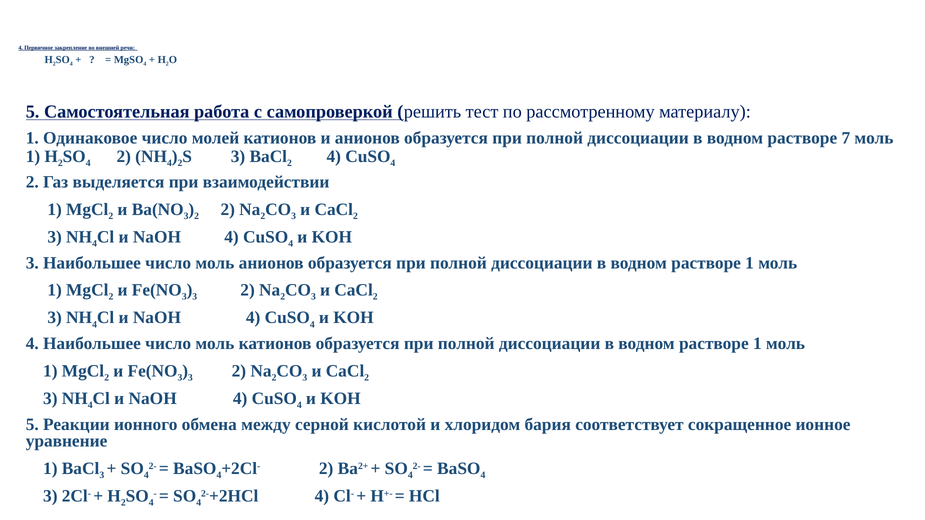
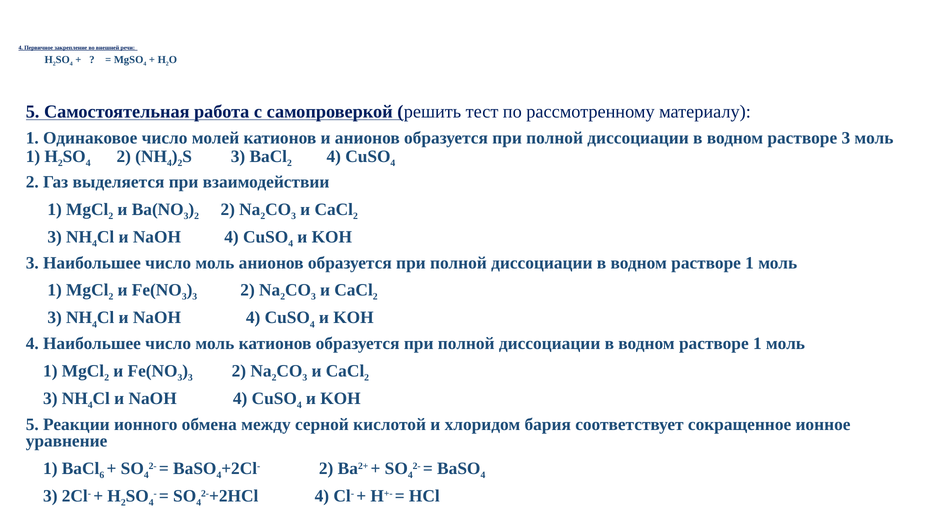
растворе 7: 7 -> 3
3 at (102, 475): 3 -> 6
